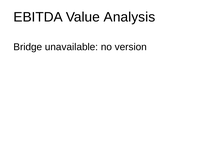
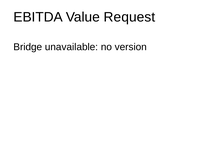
Analysis: Analysis -> Request
